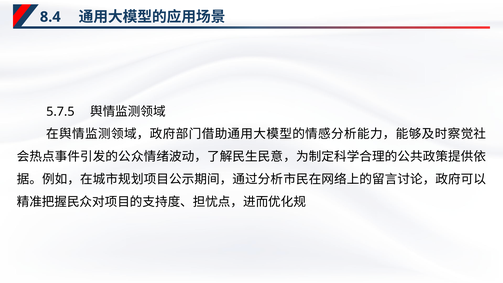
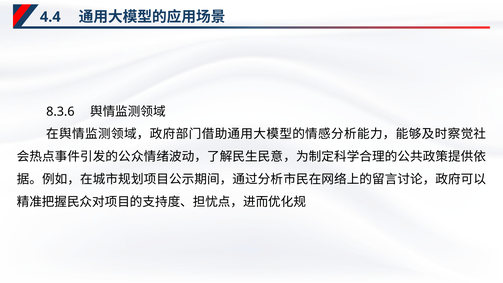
8.4: 8.4 -> 4.4
5.7.5: 5.7.5 -> 8.3.6
